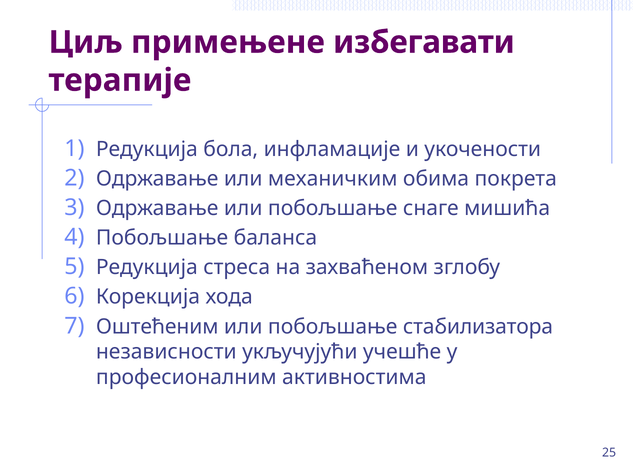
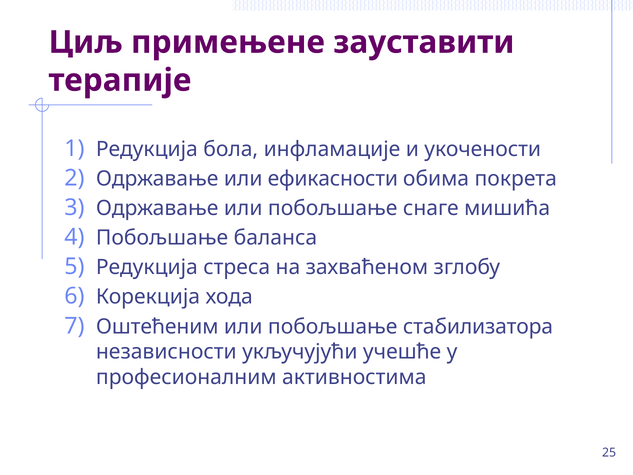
избегавати: избегавати -> зауставити
механичким: механичким -> ефикасности
